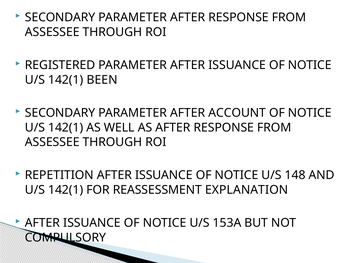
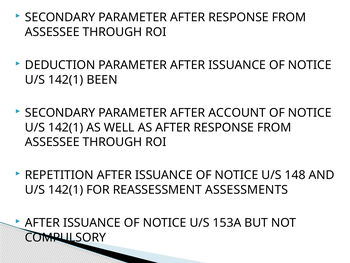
REGISTERED: REGISTERED -> DEDUCTION
EXPLANATION: EXPLANATION -> ASSESSMENTS
